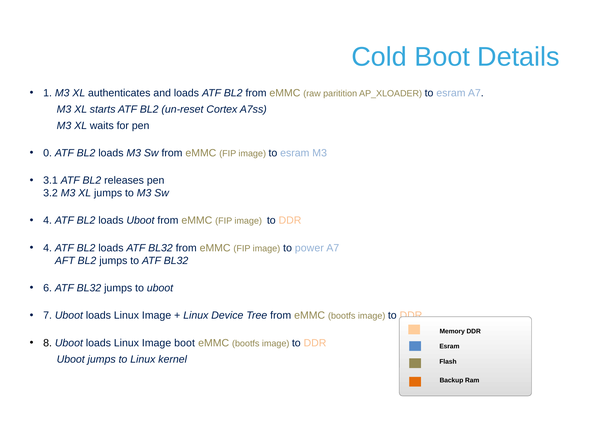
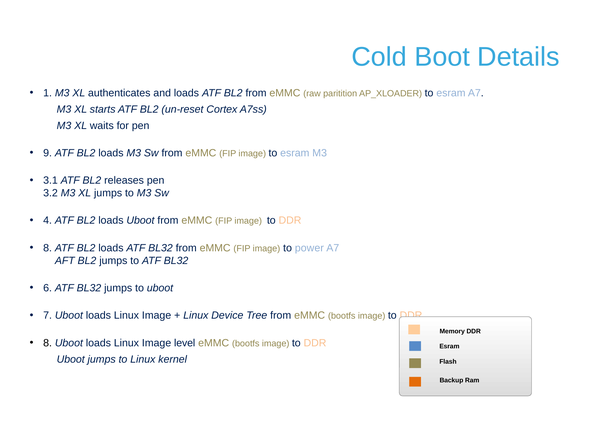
0: 0 -> 9
4 at (48, 248): 4 -> 8
Image boot: boot -> level
